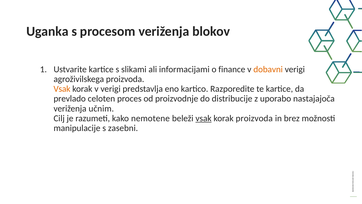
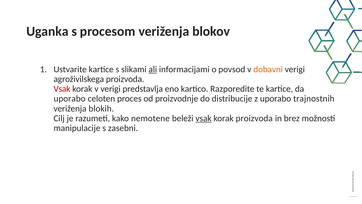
ali underline: none -> present
finance: finance -> povsod
Vsak at (62, 89) colour: orange -> red
prevlado at (70, 99): prevlado -> uporabo
nastajajoča: nastajajoča -> trajnostnih
učnim: učnim -> blokih
